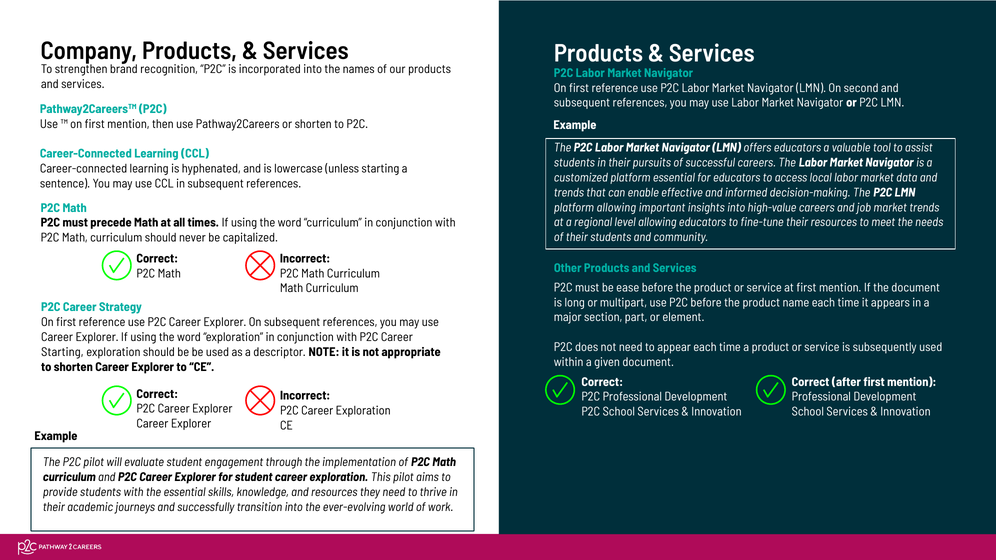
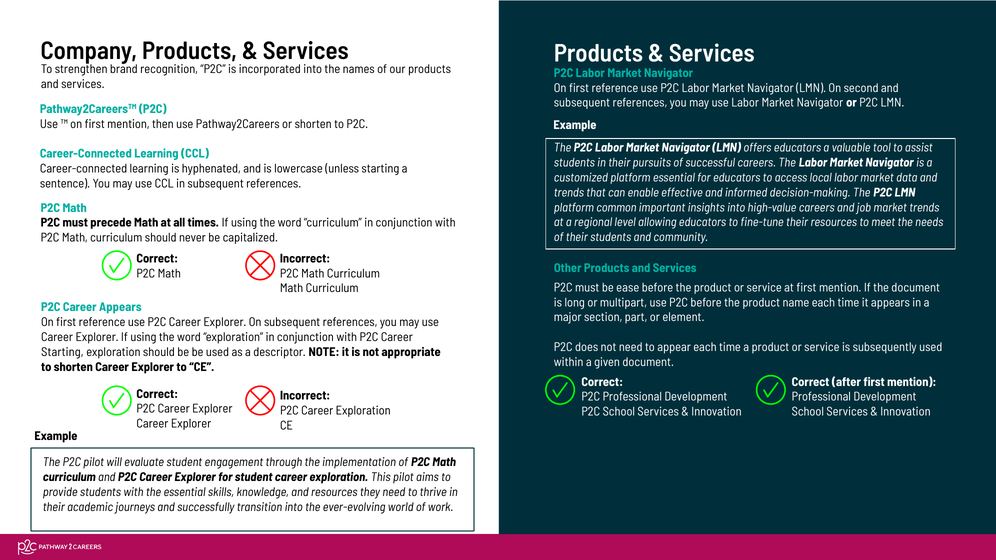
platform allowing: allowing -> common
Career Strategy: Strategy -> Appears
